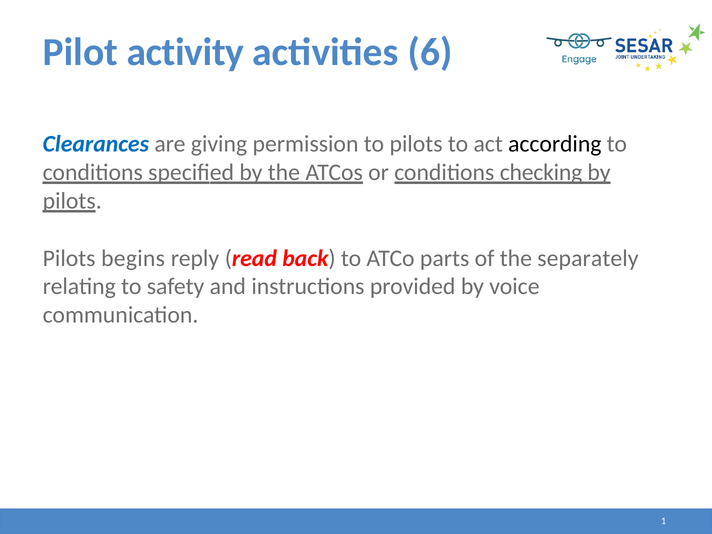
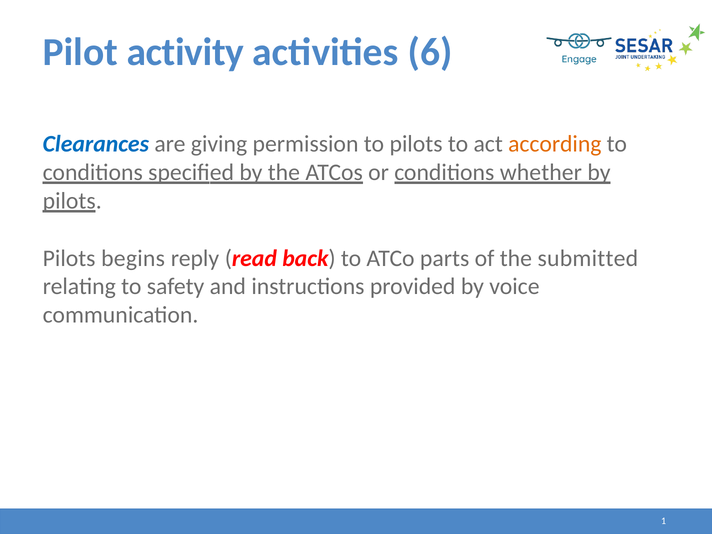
according colour: black -> orange
checking: checking -> whether
separately: separately -> submitted
